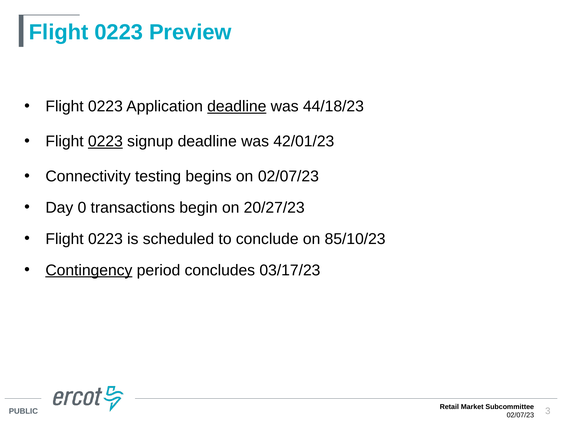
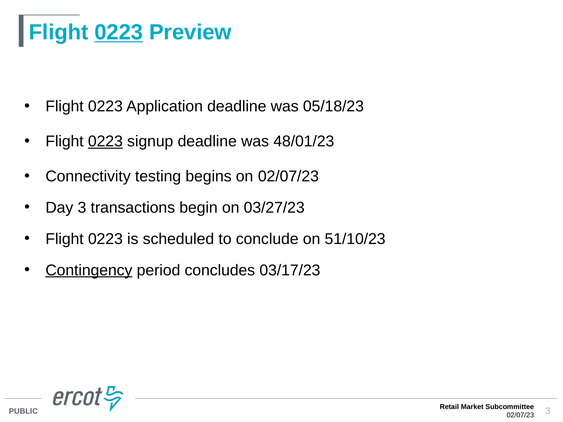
0223 at (119, 32) underline: none -> present
deadline at (237, 107) underline: present -> none
44/18/23: 44/18/23 -> 05/18/23
42/01/23: 42/01/23 -> 48/01/23
Day 0: 0 -> 3
20/27/23: 20/27/23 -> 03/27/23
85/10/23: 85/10/23 -> 51/10/23
